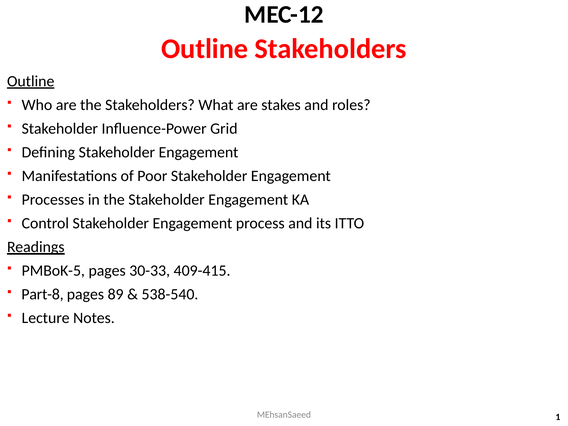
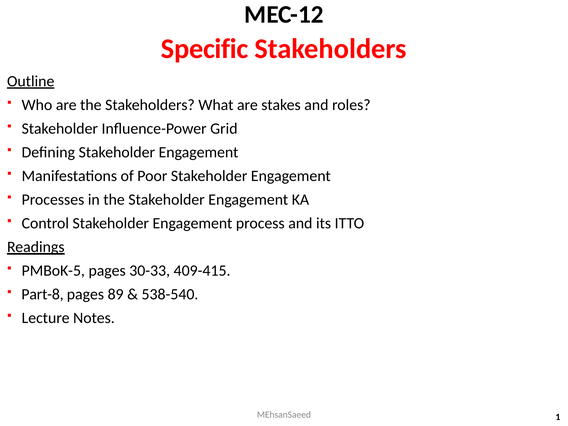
Outline at (205, 49): Outline -> Specific
